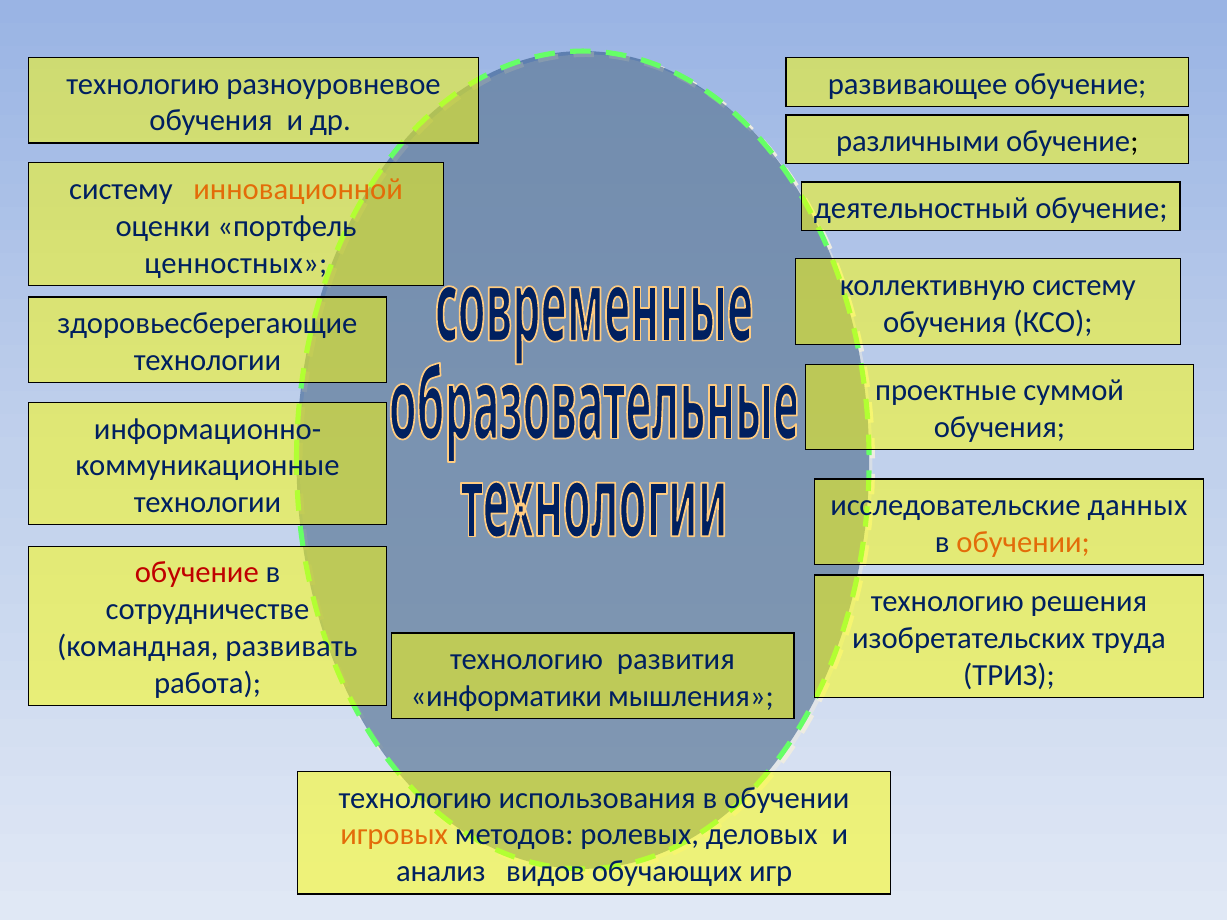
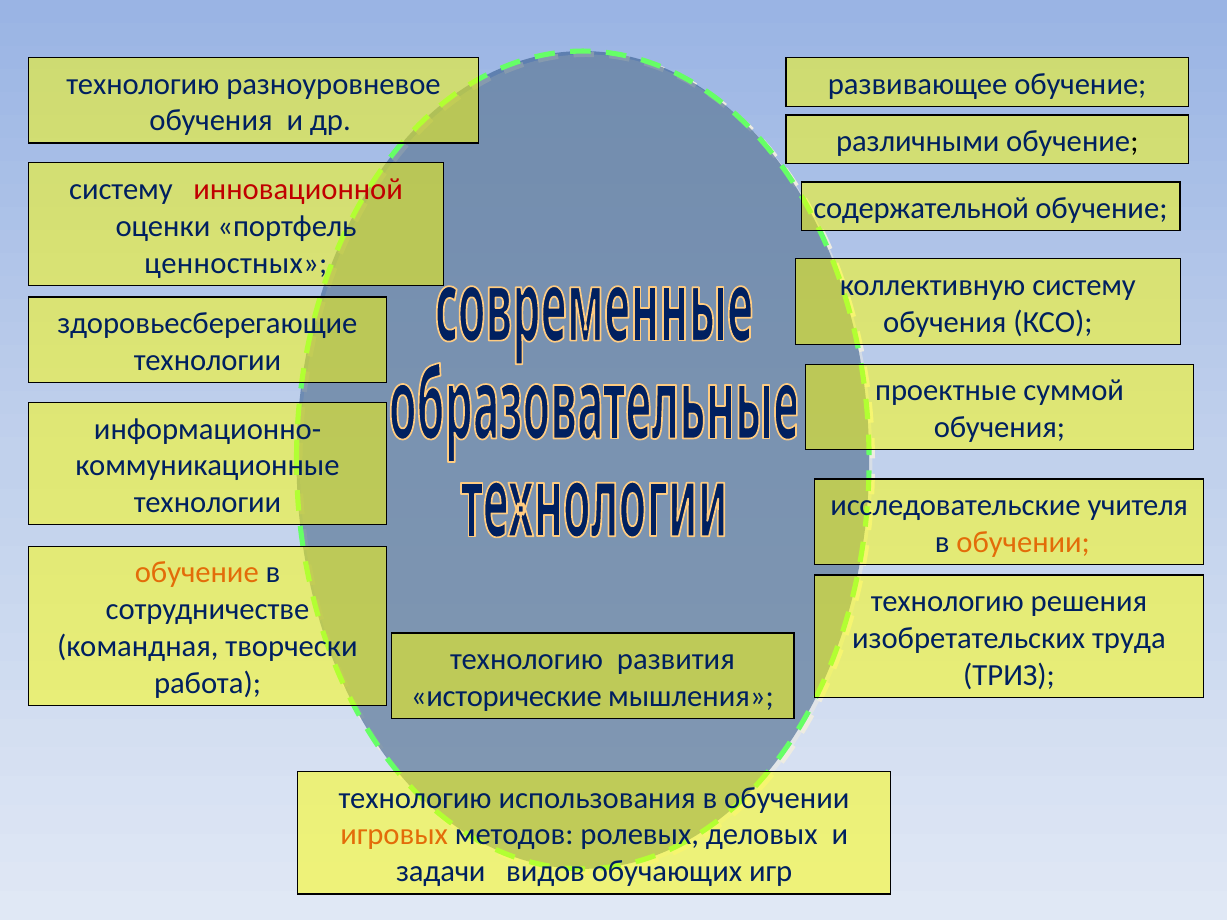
инновационной colour: orange -> red
деятельностный: деятельностный -> содержательной
данных: данных -> учителя
обучение at (197, 573) colour: red -> orange
развивать: развивать -> творчески
информатики: информатики -> исторические
анализ: анализ -> задачи
